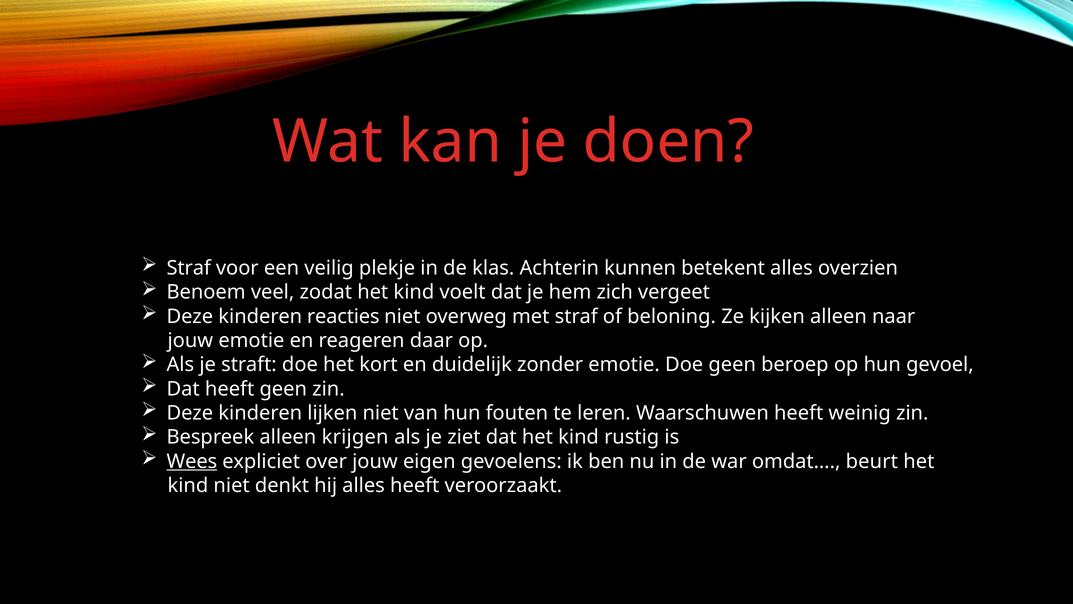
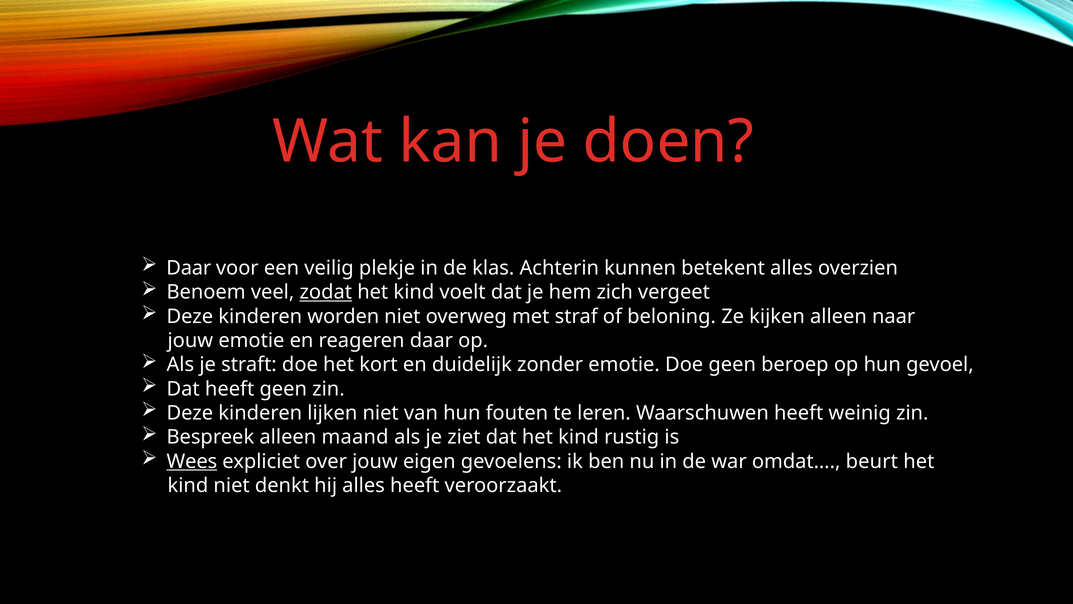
Straf at (189, 268): Straf -> Daar
zodat underline: none -> present
reacties: reacties -> worden
krijgen: krijgen -> maand
